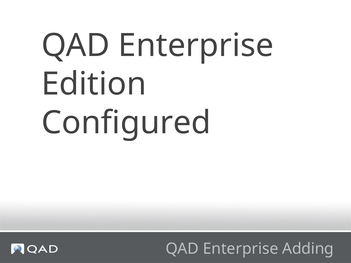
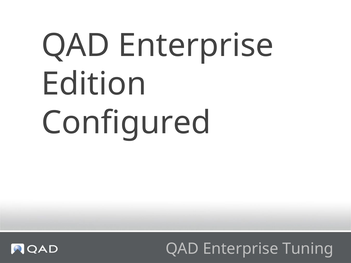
Adding: Adding -> Tuning
